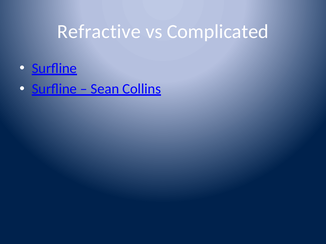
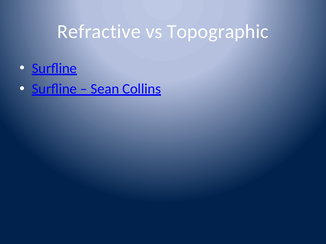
Complicated: Complicated -> Topographic
